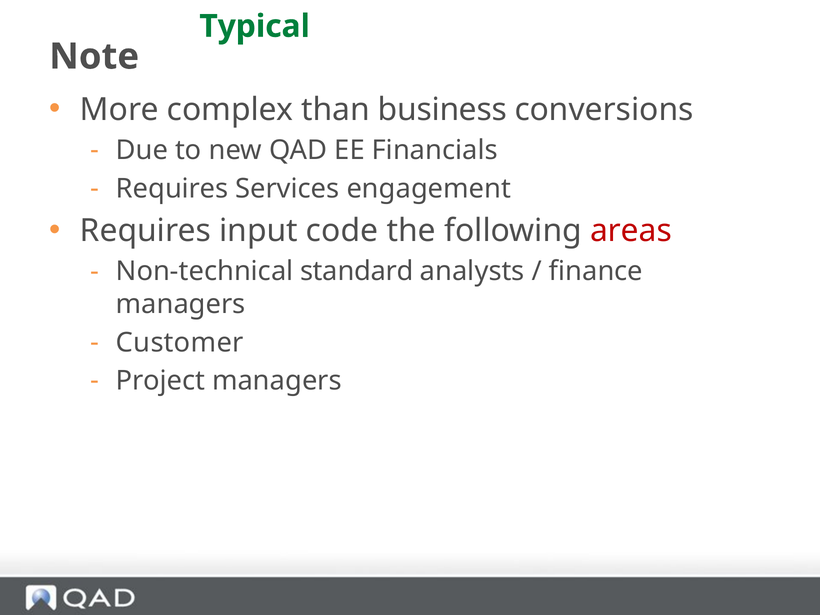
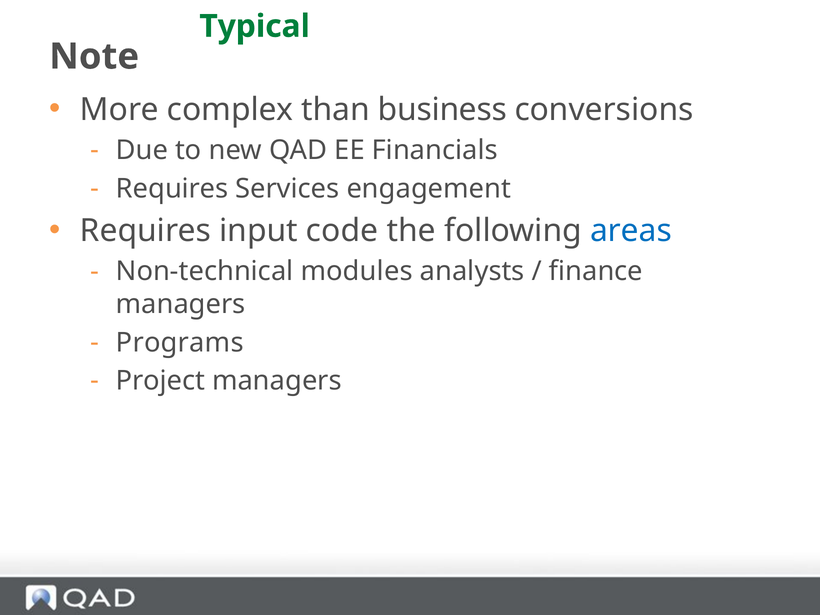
areas colour: red -> blue
standard: standard -> modules
Customer: Customer -> Programs
